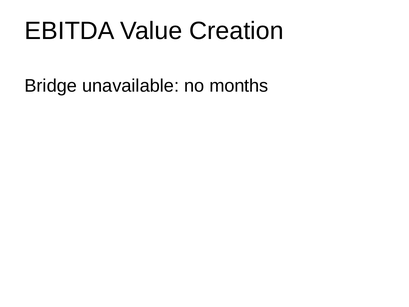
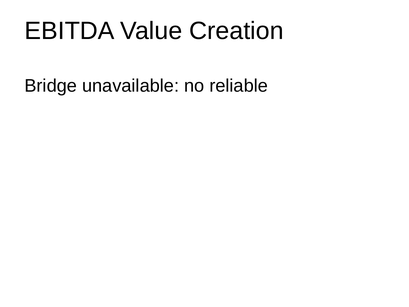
months: months -> reliable
